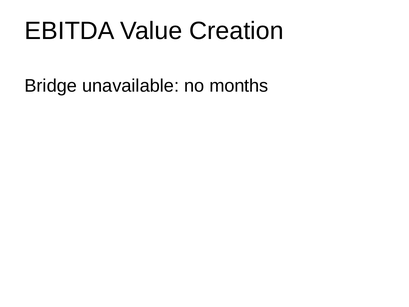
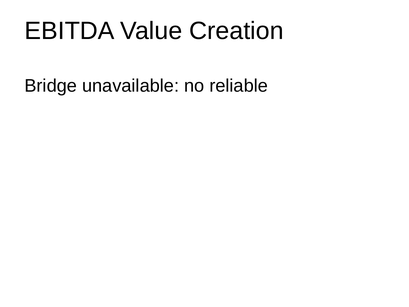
months: months -> reliable
